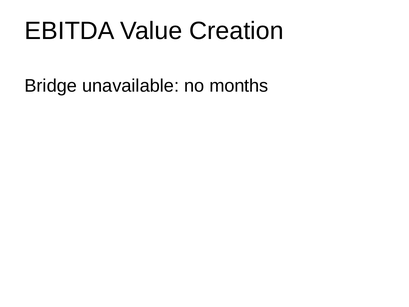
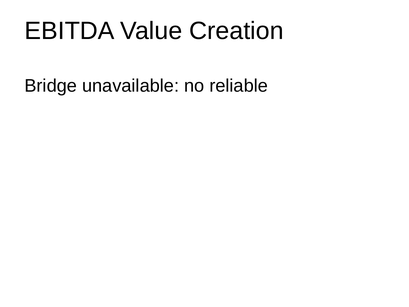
months: months -> reliable
